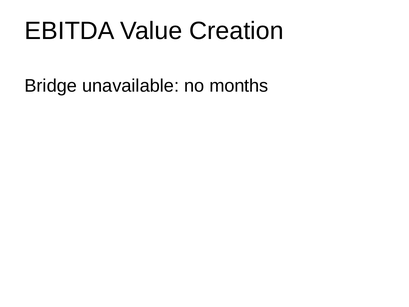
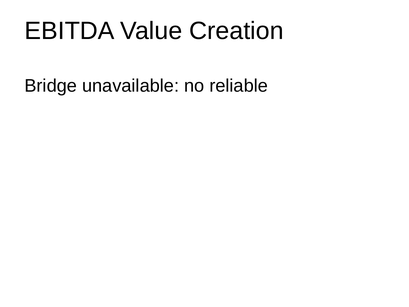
months: months -> reliable
